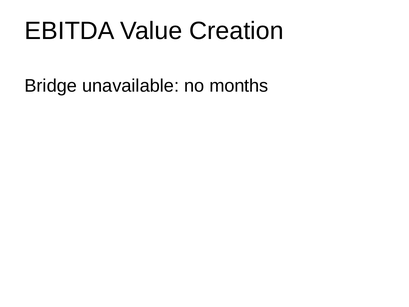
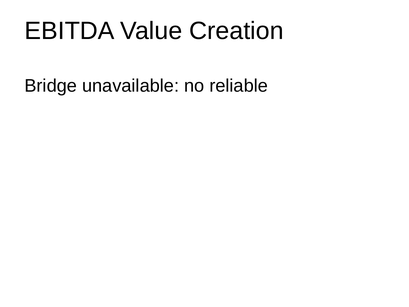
months: months -> reliable
